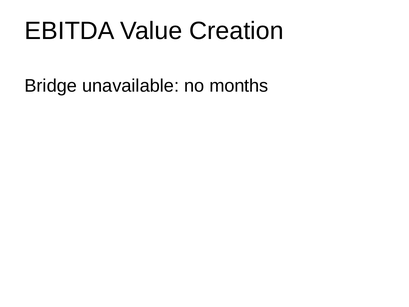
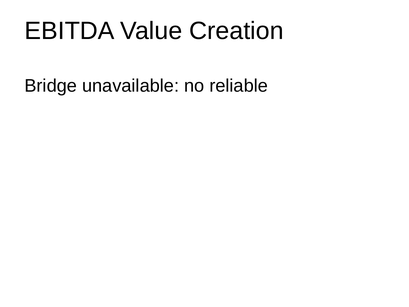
months: months -> reliable
